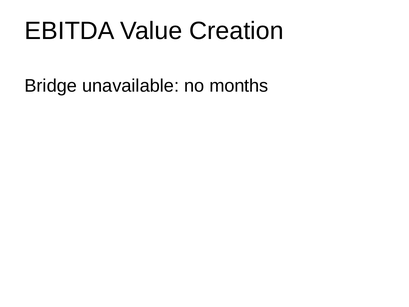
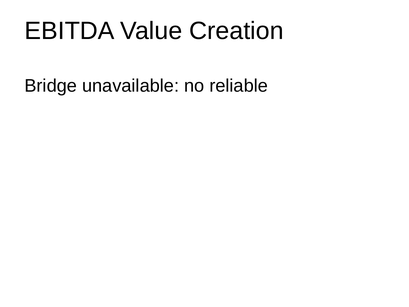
months: months -> reliable
